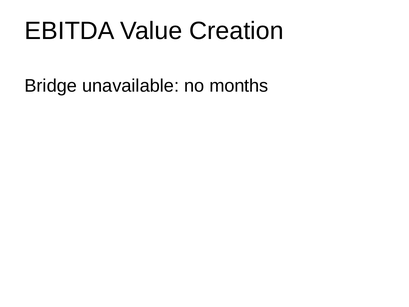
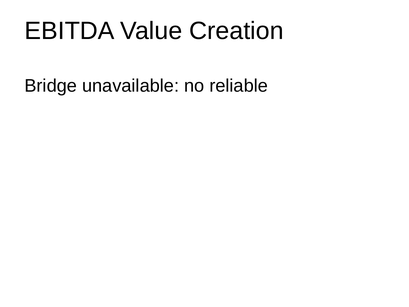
months: months -> reliable
